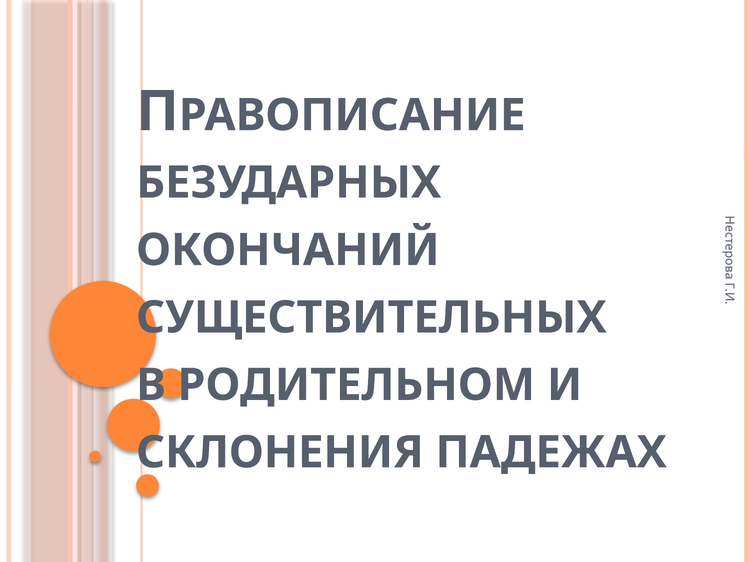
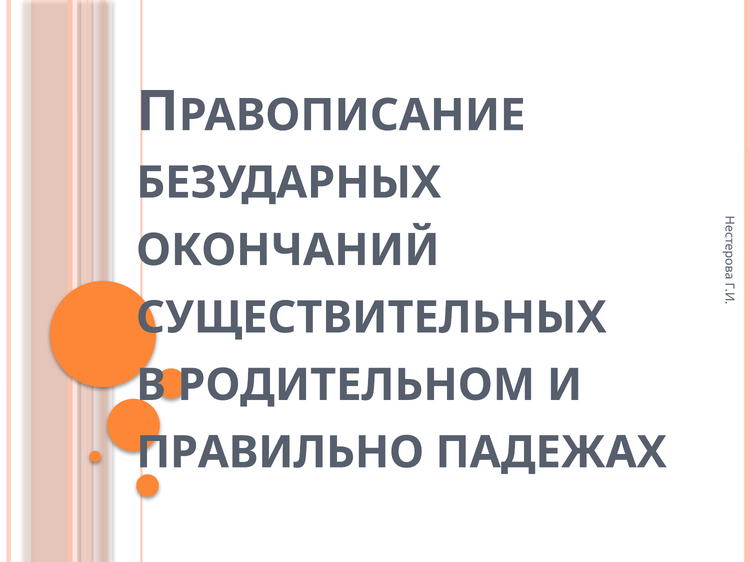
СКЛОНЕНИЯ: СКЛОНЕНИЯ -> ПРАВИЛЬНО
